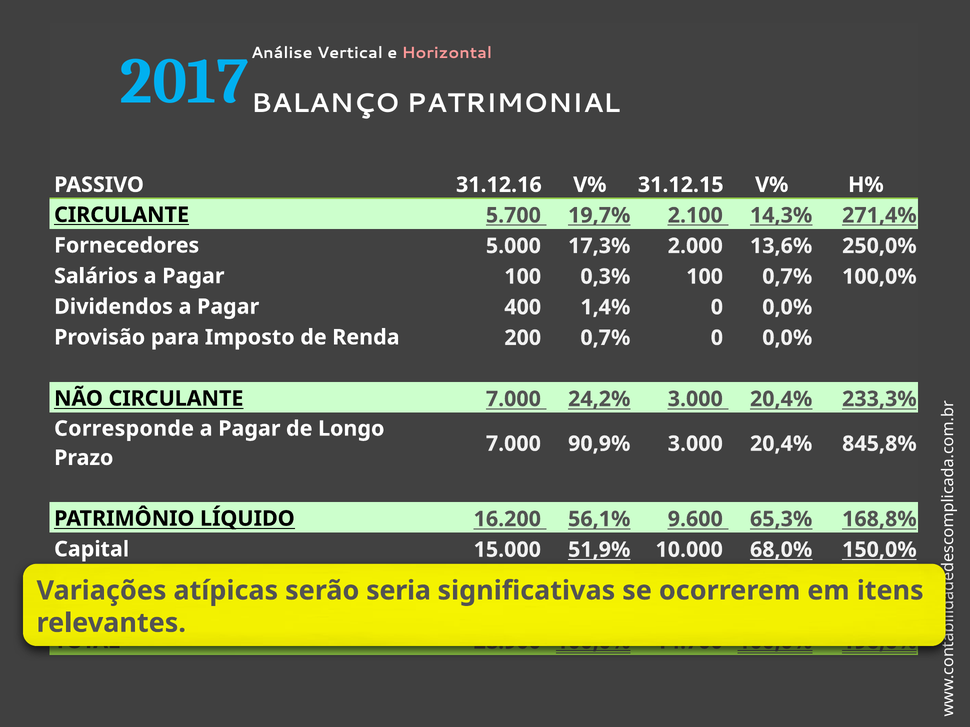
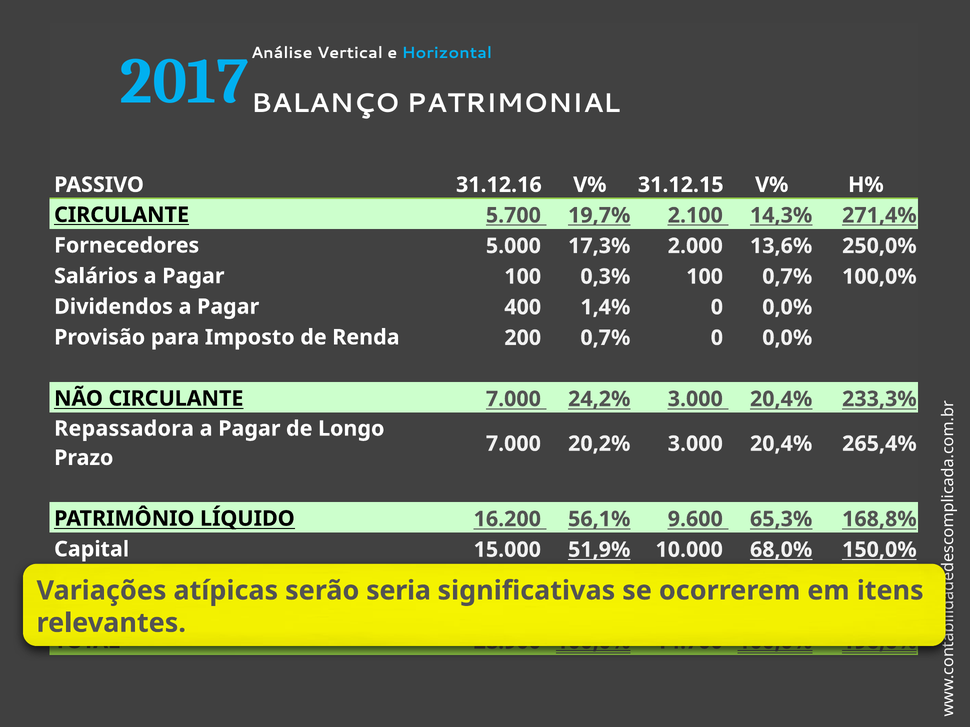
Horizontal colour: pink -> light blue
Corresponde: Corresponde -> Repassadora
90,9%: 90,9% -> 20,2%
845,8%: 845,8% -> 265,4%
